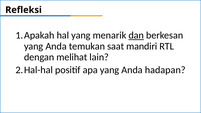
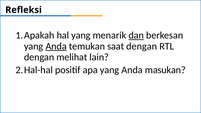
Anda at (56, 46) underline: none -> present
saat mandiri: mandiri -> dengan
hadapan: hadapan -> masukan
